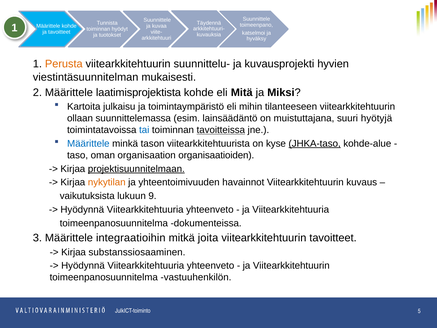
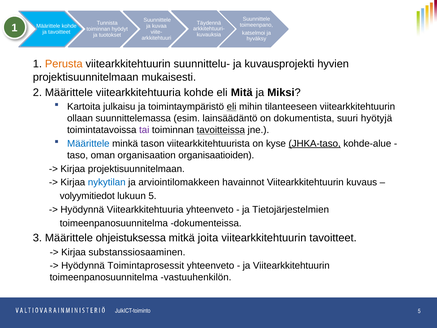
viestintäsuunnitelman at (86, 77): viestintäsuunnitelman -> projektisuunnitelmaan
Määrittele laatimisprojektista: laatimisprojektista -> viitearkkitehtuuria
eli at (232, 107) underline: none -> present
muistuttajana: muistuttajana -> dokumentista
tai colour: blue -> purple
projektisuunnitelmaan at (136, 169) underline: present -> none
nykytilan colour: orange -> blue
yhteentoimivuuden: yhteentoimivuuden -> arviointilomakkeen
vaikutuksista: vaikutuksista -> volyymitiedot
lukuun 9: 9 -> 5
ja Viitearkkitehtuuria: Viitearkkitehtuuria -> Tietojärjestelmien
integraatioihin: integraatioihin -> ohjeistuksessa
Viitearkkitehtuuria at (146, 266): Viitearkkitehtuuria -> Toimintaprosessit
